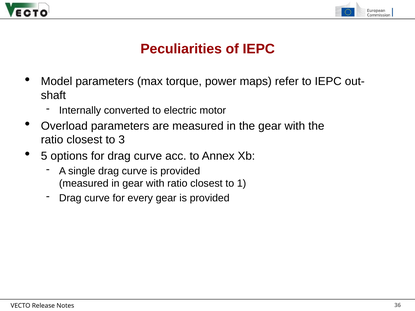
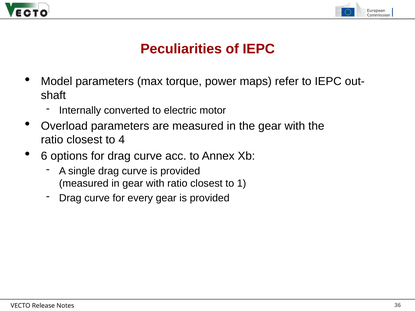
3: 3 -> 4
5: 5 -> 6
